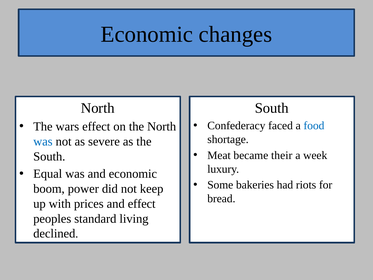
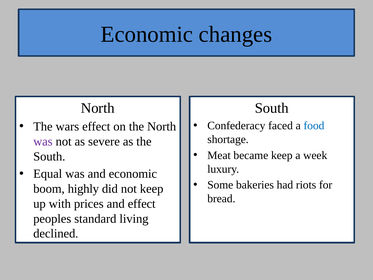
was at (43, 141) colour: blue -> purple
became their: their -> keep
power: power -> highly
